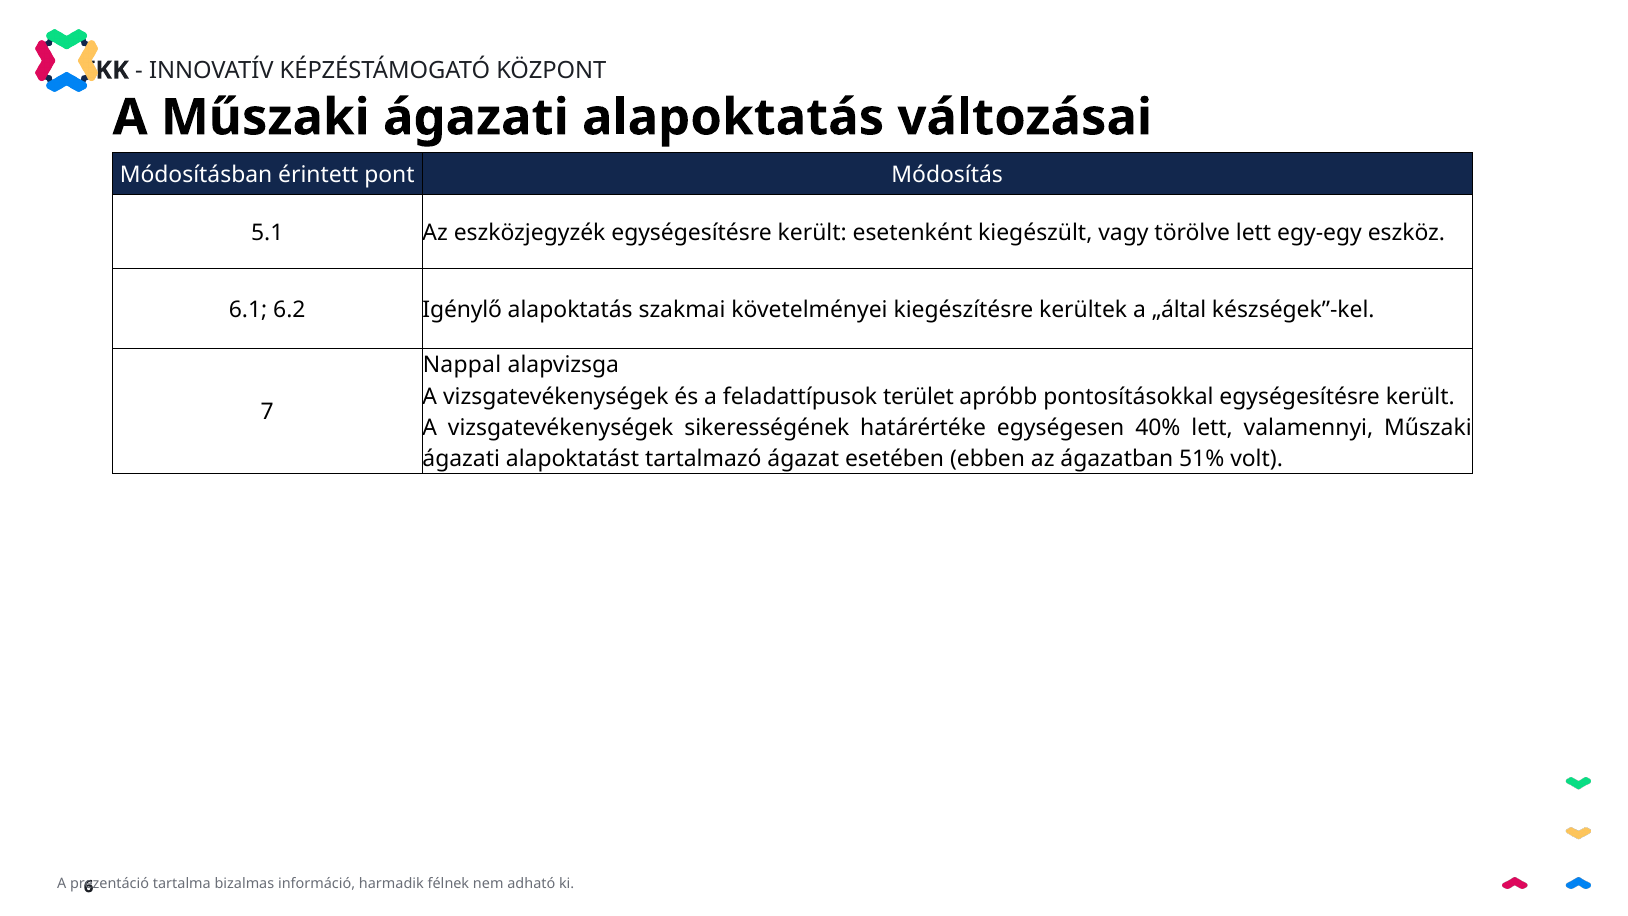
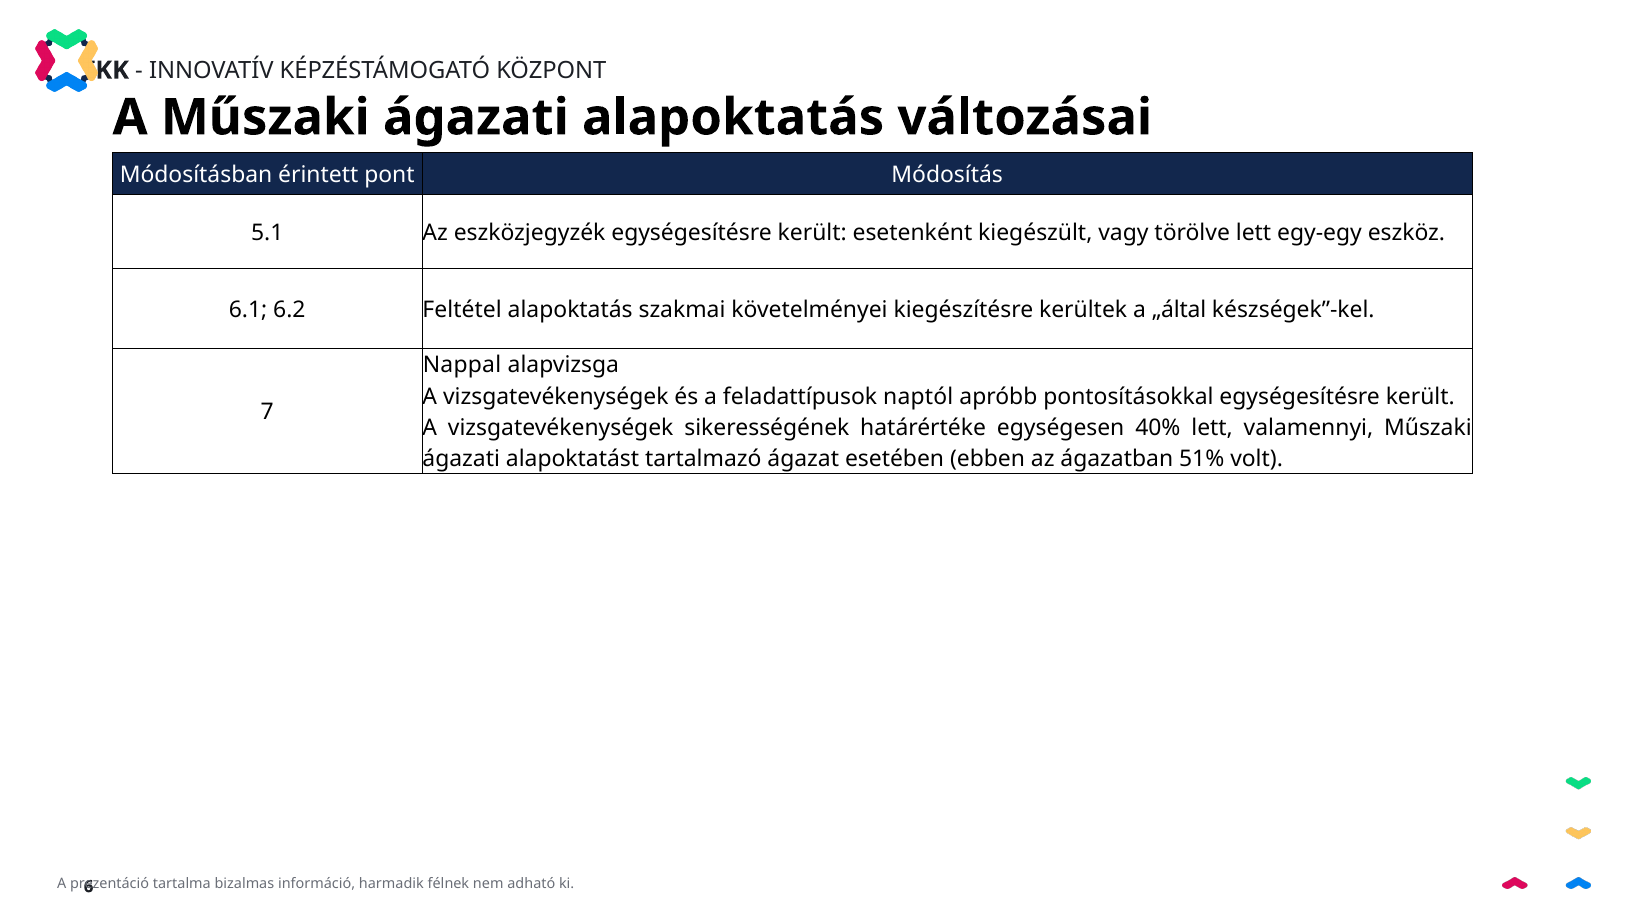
Igénylő: Igénylő -> Feltétel
terület: terület -> naptól
